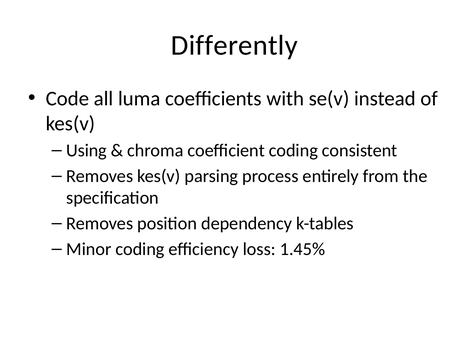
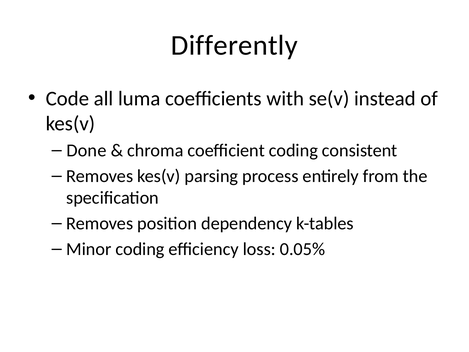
Using: Using -> Done
1.45%: 1.45% -> 0.05%
